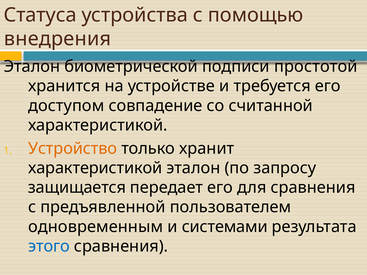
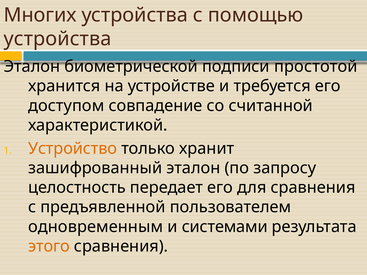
Статуса: Статуса -> Многих
внедрения at (58, 39): внедрения -> устройства
характеристикой at (95, 168): характеристикой -> зашифрованный
защищается: защищается -> целостность
этого colour: blue -> orange
